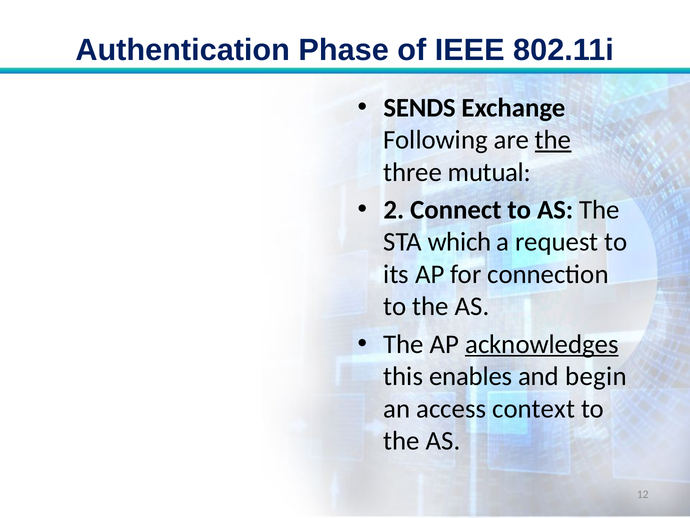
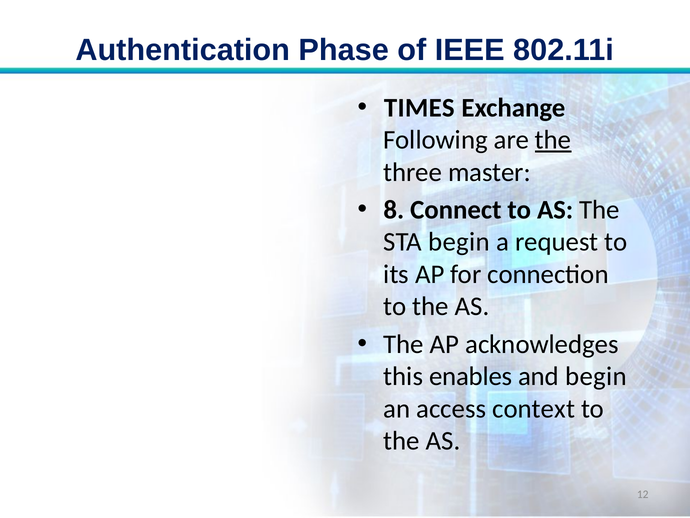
SENDS: SENDS -> TIMES
mutual: mutual -> master
2: 2 -> 8
STA which: which -> begin
acknowledges underline: present -> none
